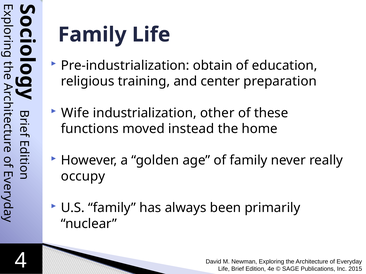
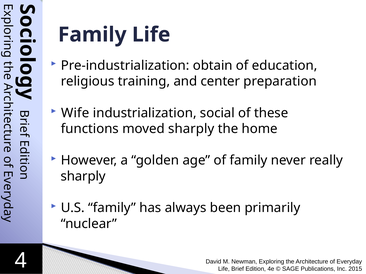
other: other -> social
moved instead: instead -> sharply
occupy at (83, 177): occupy -> sharply
